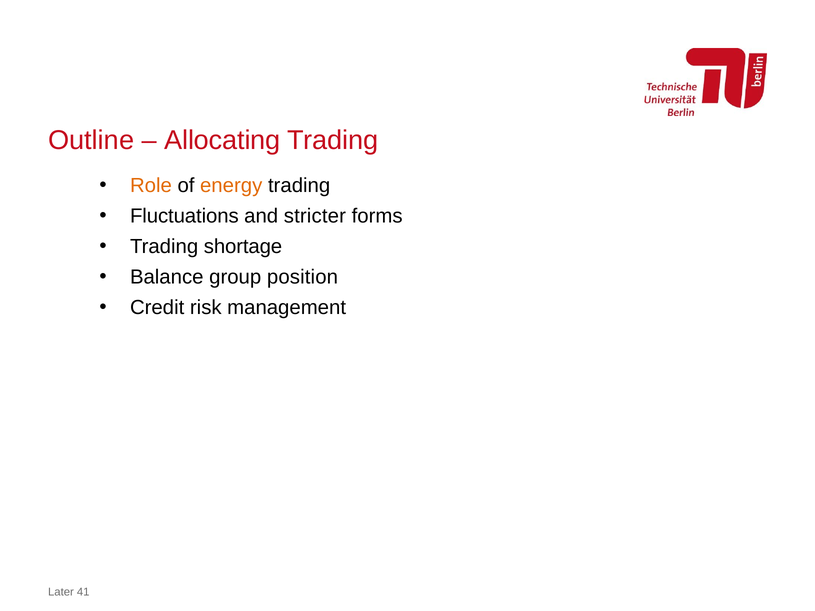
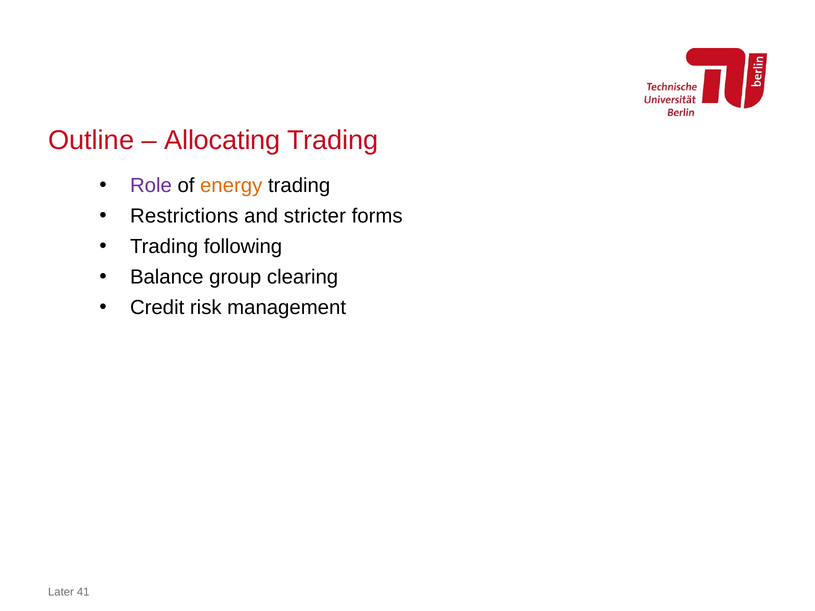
Role colour: orange -> purple
Fluctuations: Fluctuations -> Restrictions
shortage: shortage -> following
position: position -> clearing
